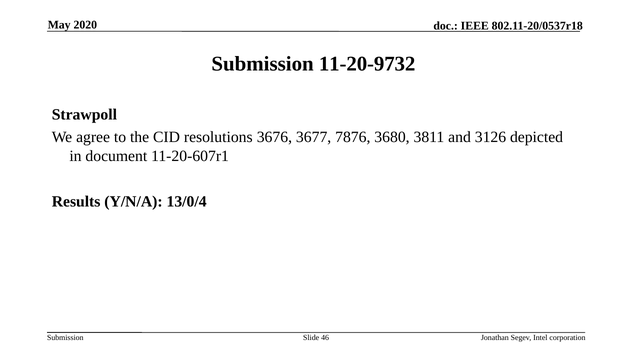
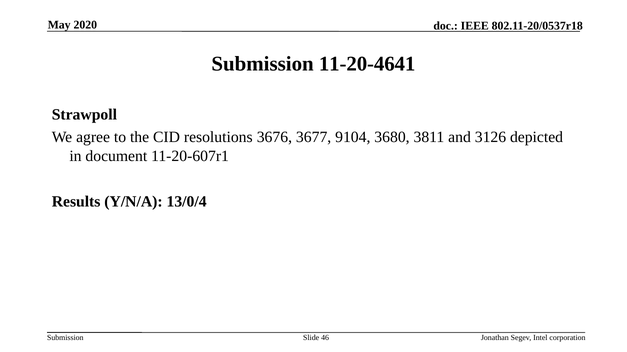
11-20-9732: 11-20-9732 -> 11-20-4641
7876: 7876 -> 9104
